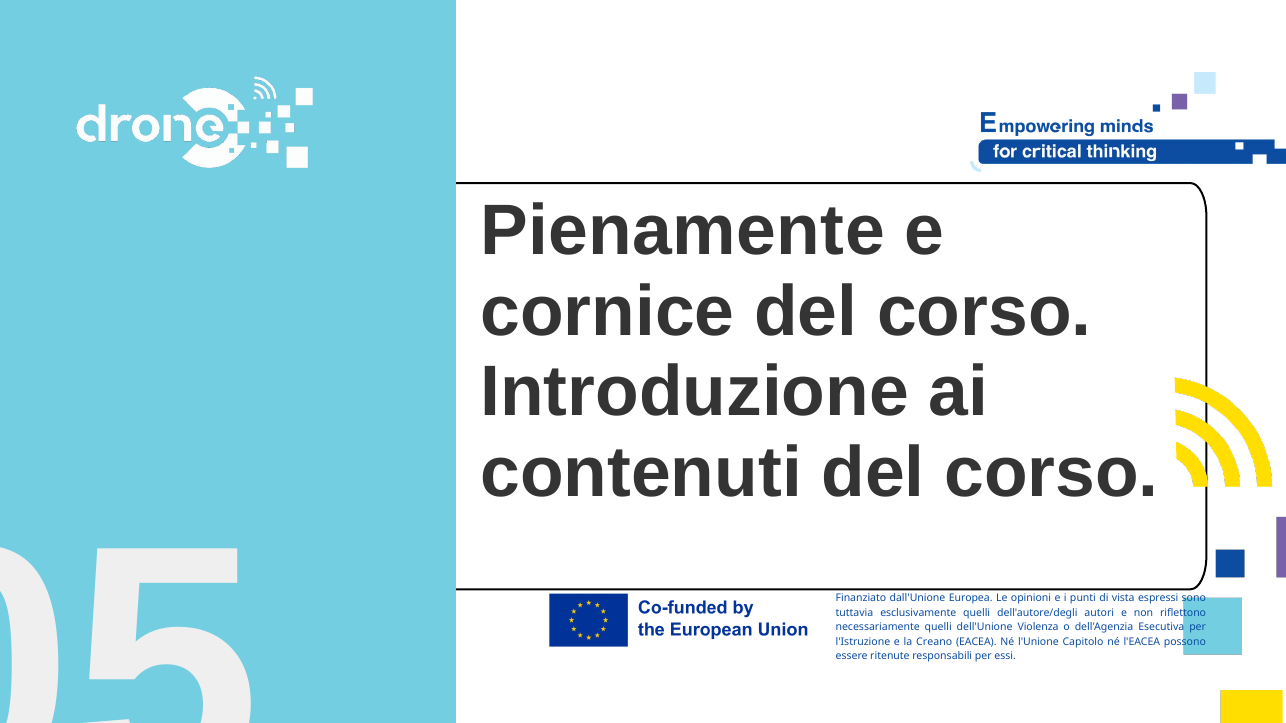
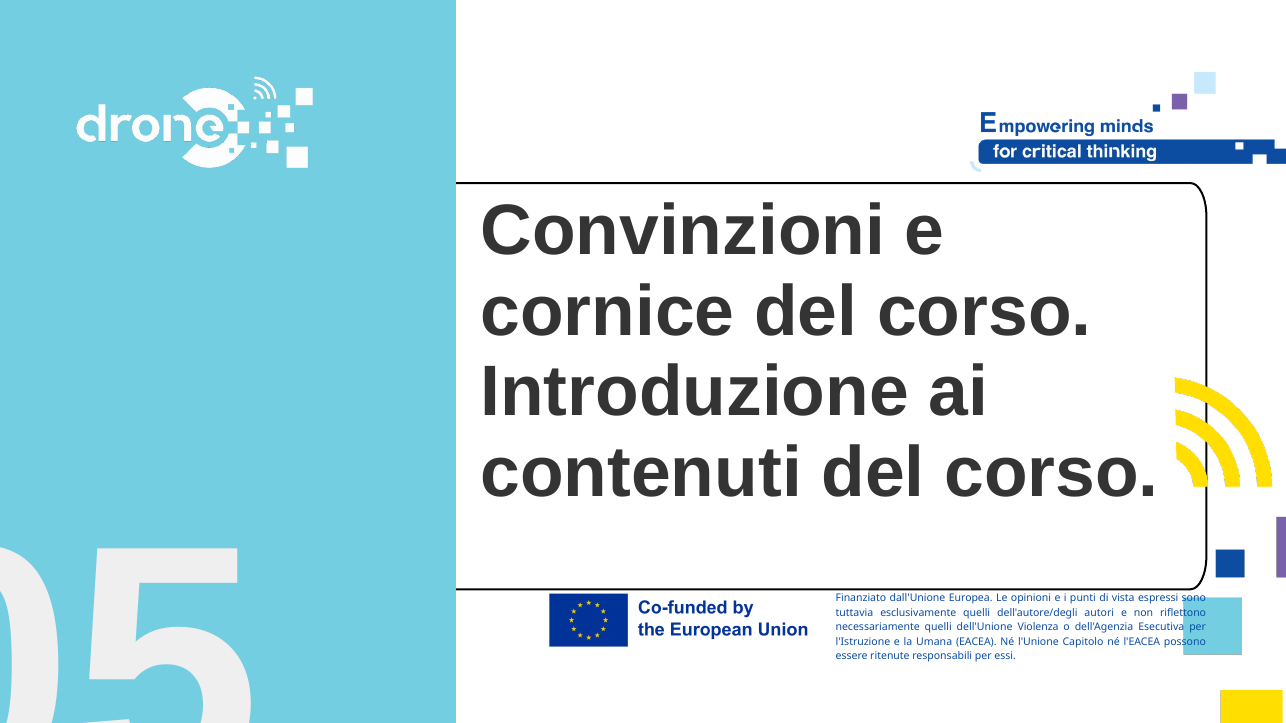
Pienamente: Pienamente -> Convinzioni
Creano: Creano -> Umana
